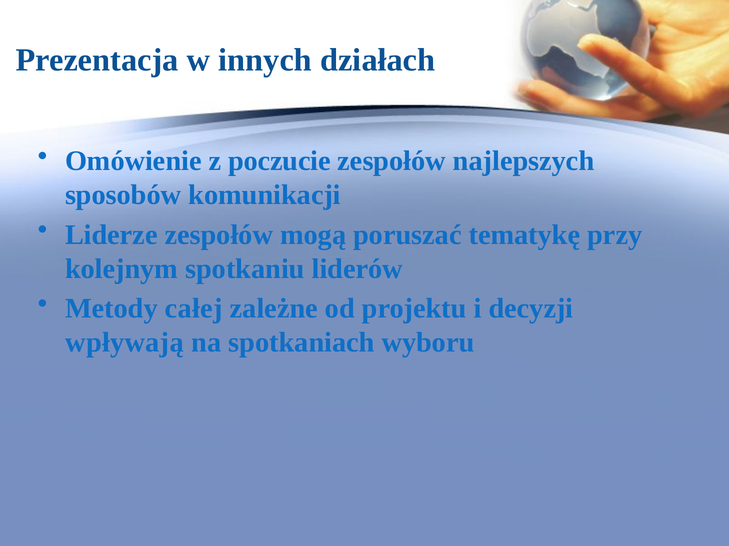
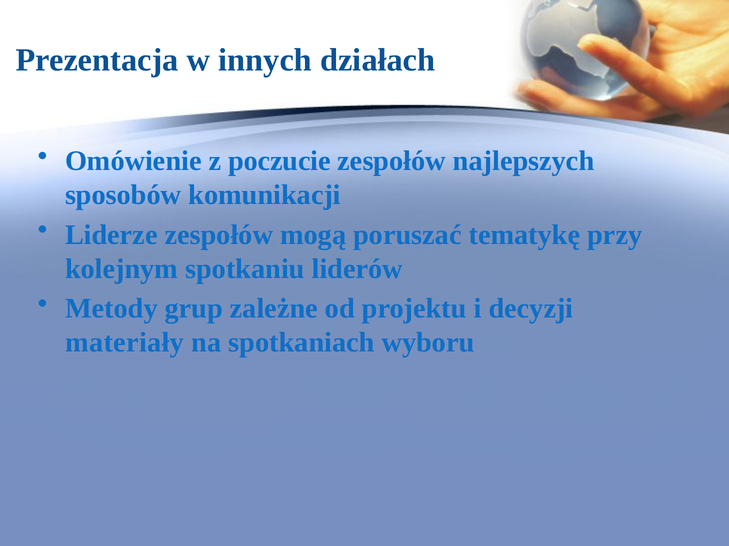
całej: całej -> grup
wpływają: wpływają -> materiały
